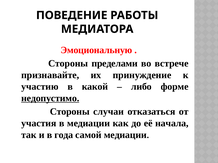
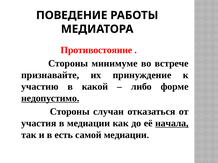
Эмоциональную: Эмоциональную -> Противостояние
пределами: пределами -> минимуме
начала underline: none -> present
года: года -> есть
